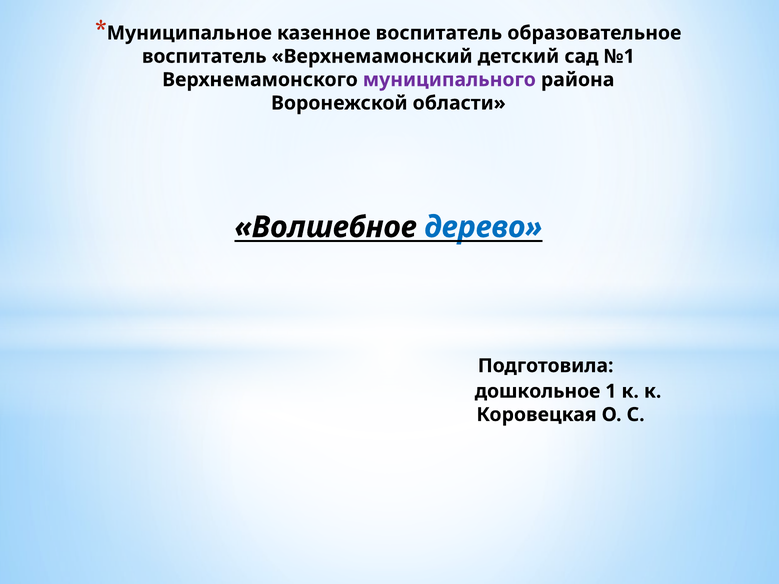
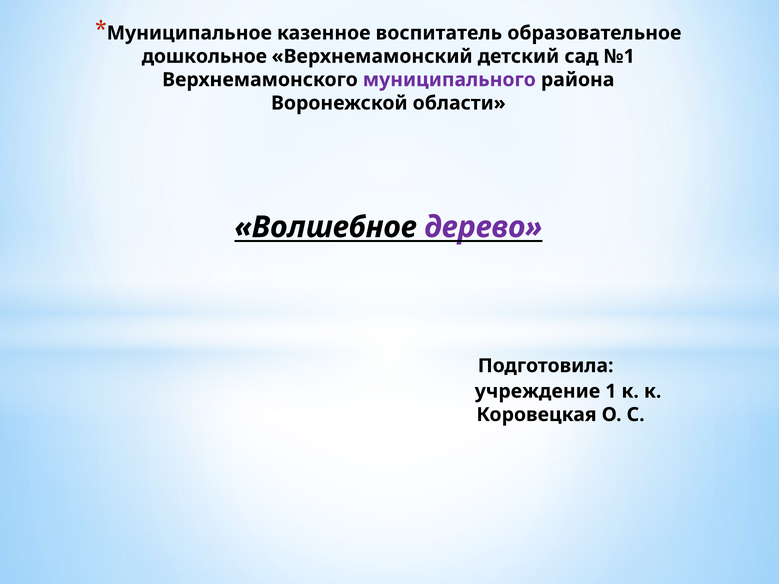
воспитатель at (204, 56): воспитатель -> дошкольное
дерево colour: blue -> purple
дошкольное: дошкольное -> учреждение
